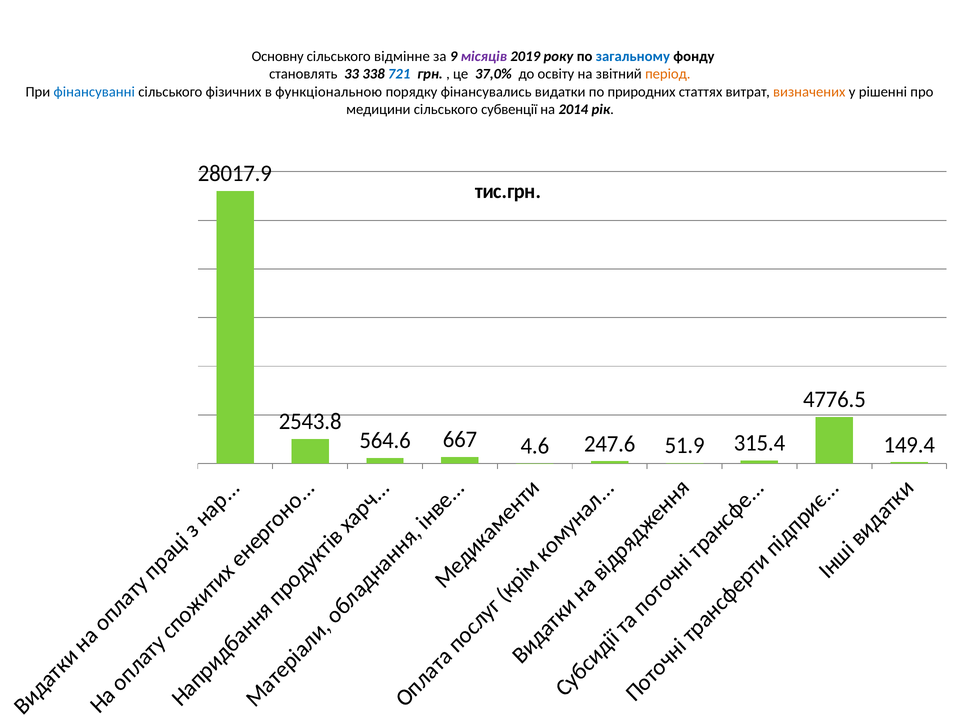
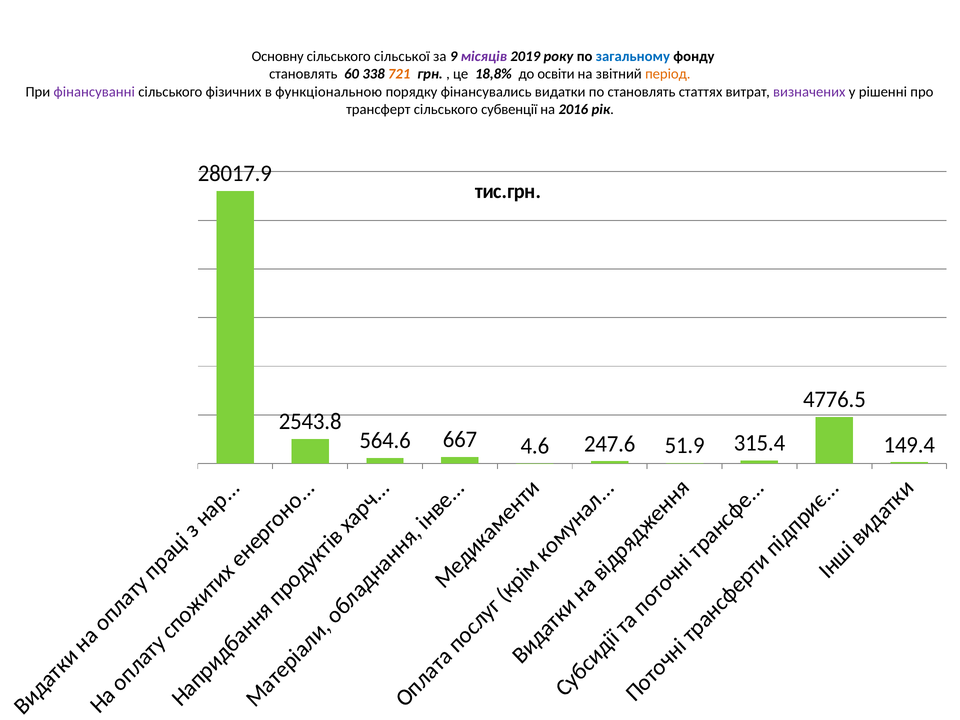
відмінне: відмінне -> сільської
33: 33 -> 60
721 colour: blue -> orange
37,0%: 37,0% -> 18,8%
освіту: освіту -> освіти
фінансуванні colour: blue -> purple
по природних: природних -> становлять
визначених colour: orange -> purple
медицини: медицини -> трансферт
2014: 2014 -> 2016
